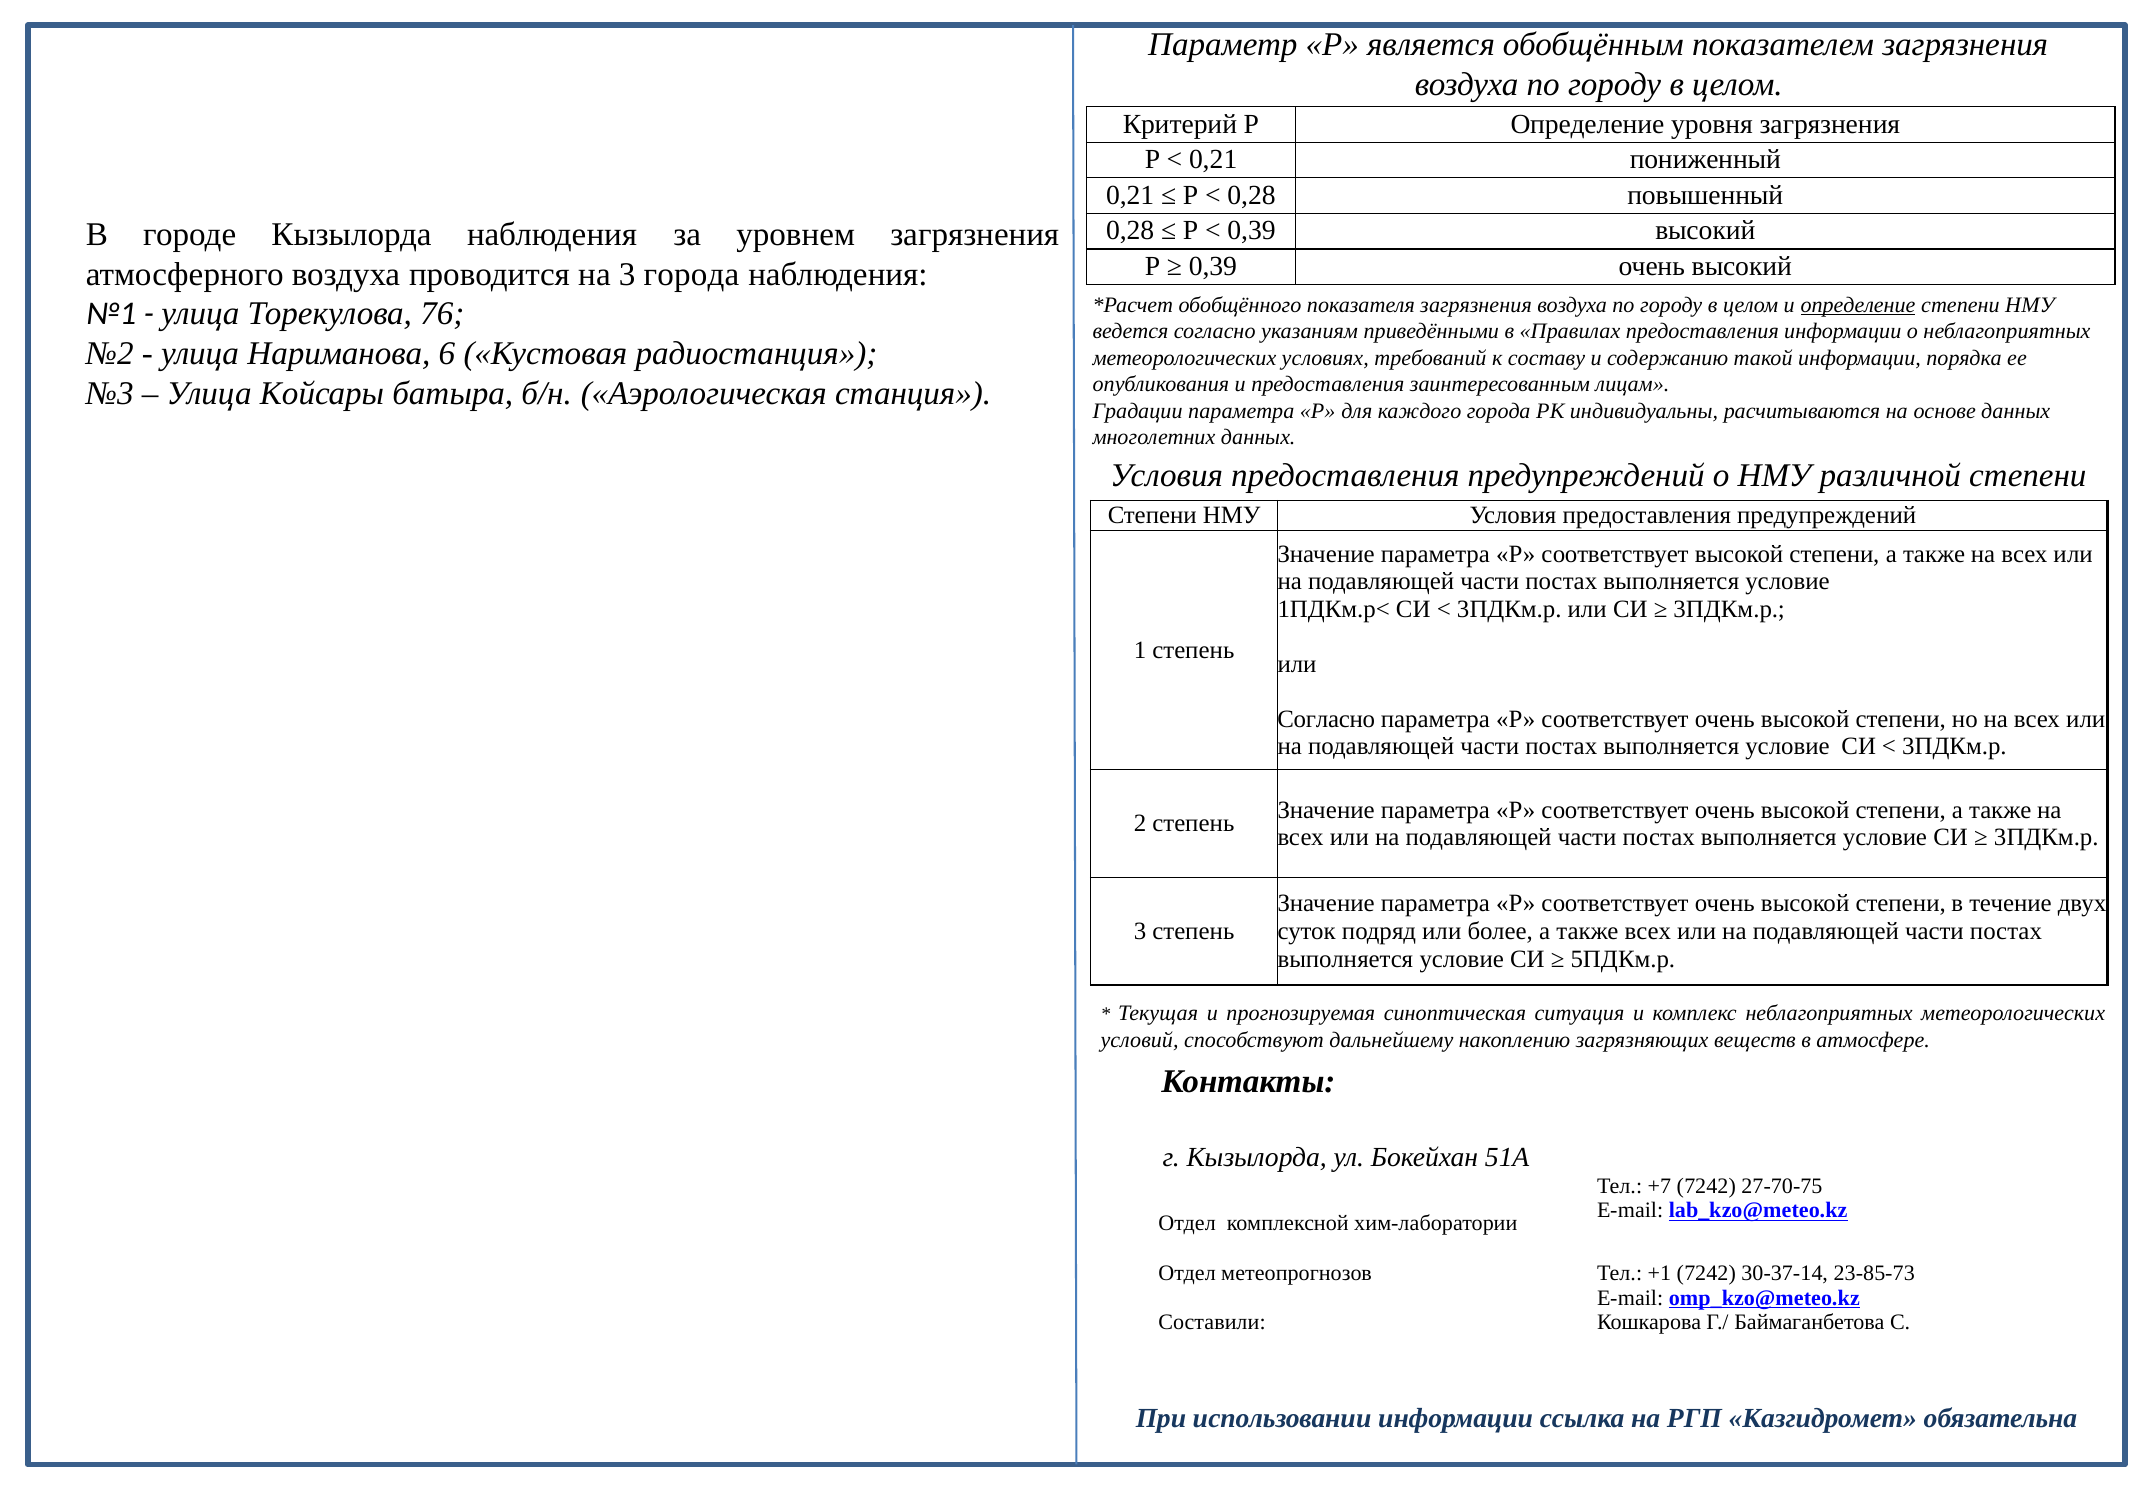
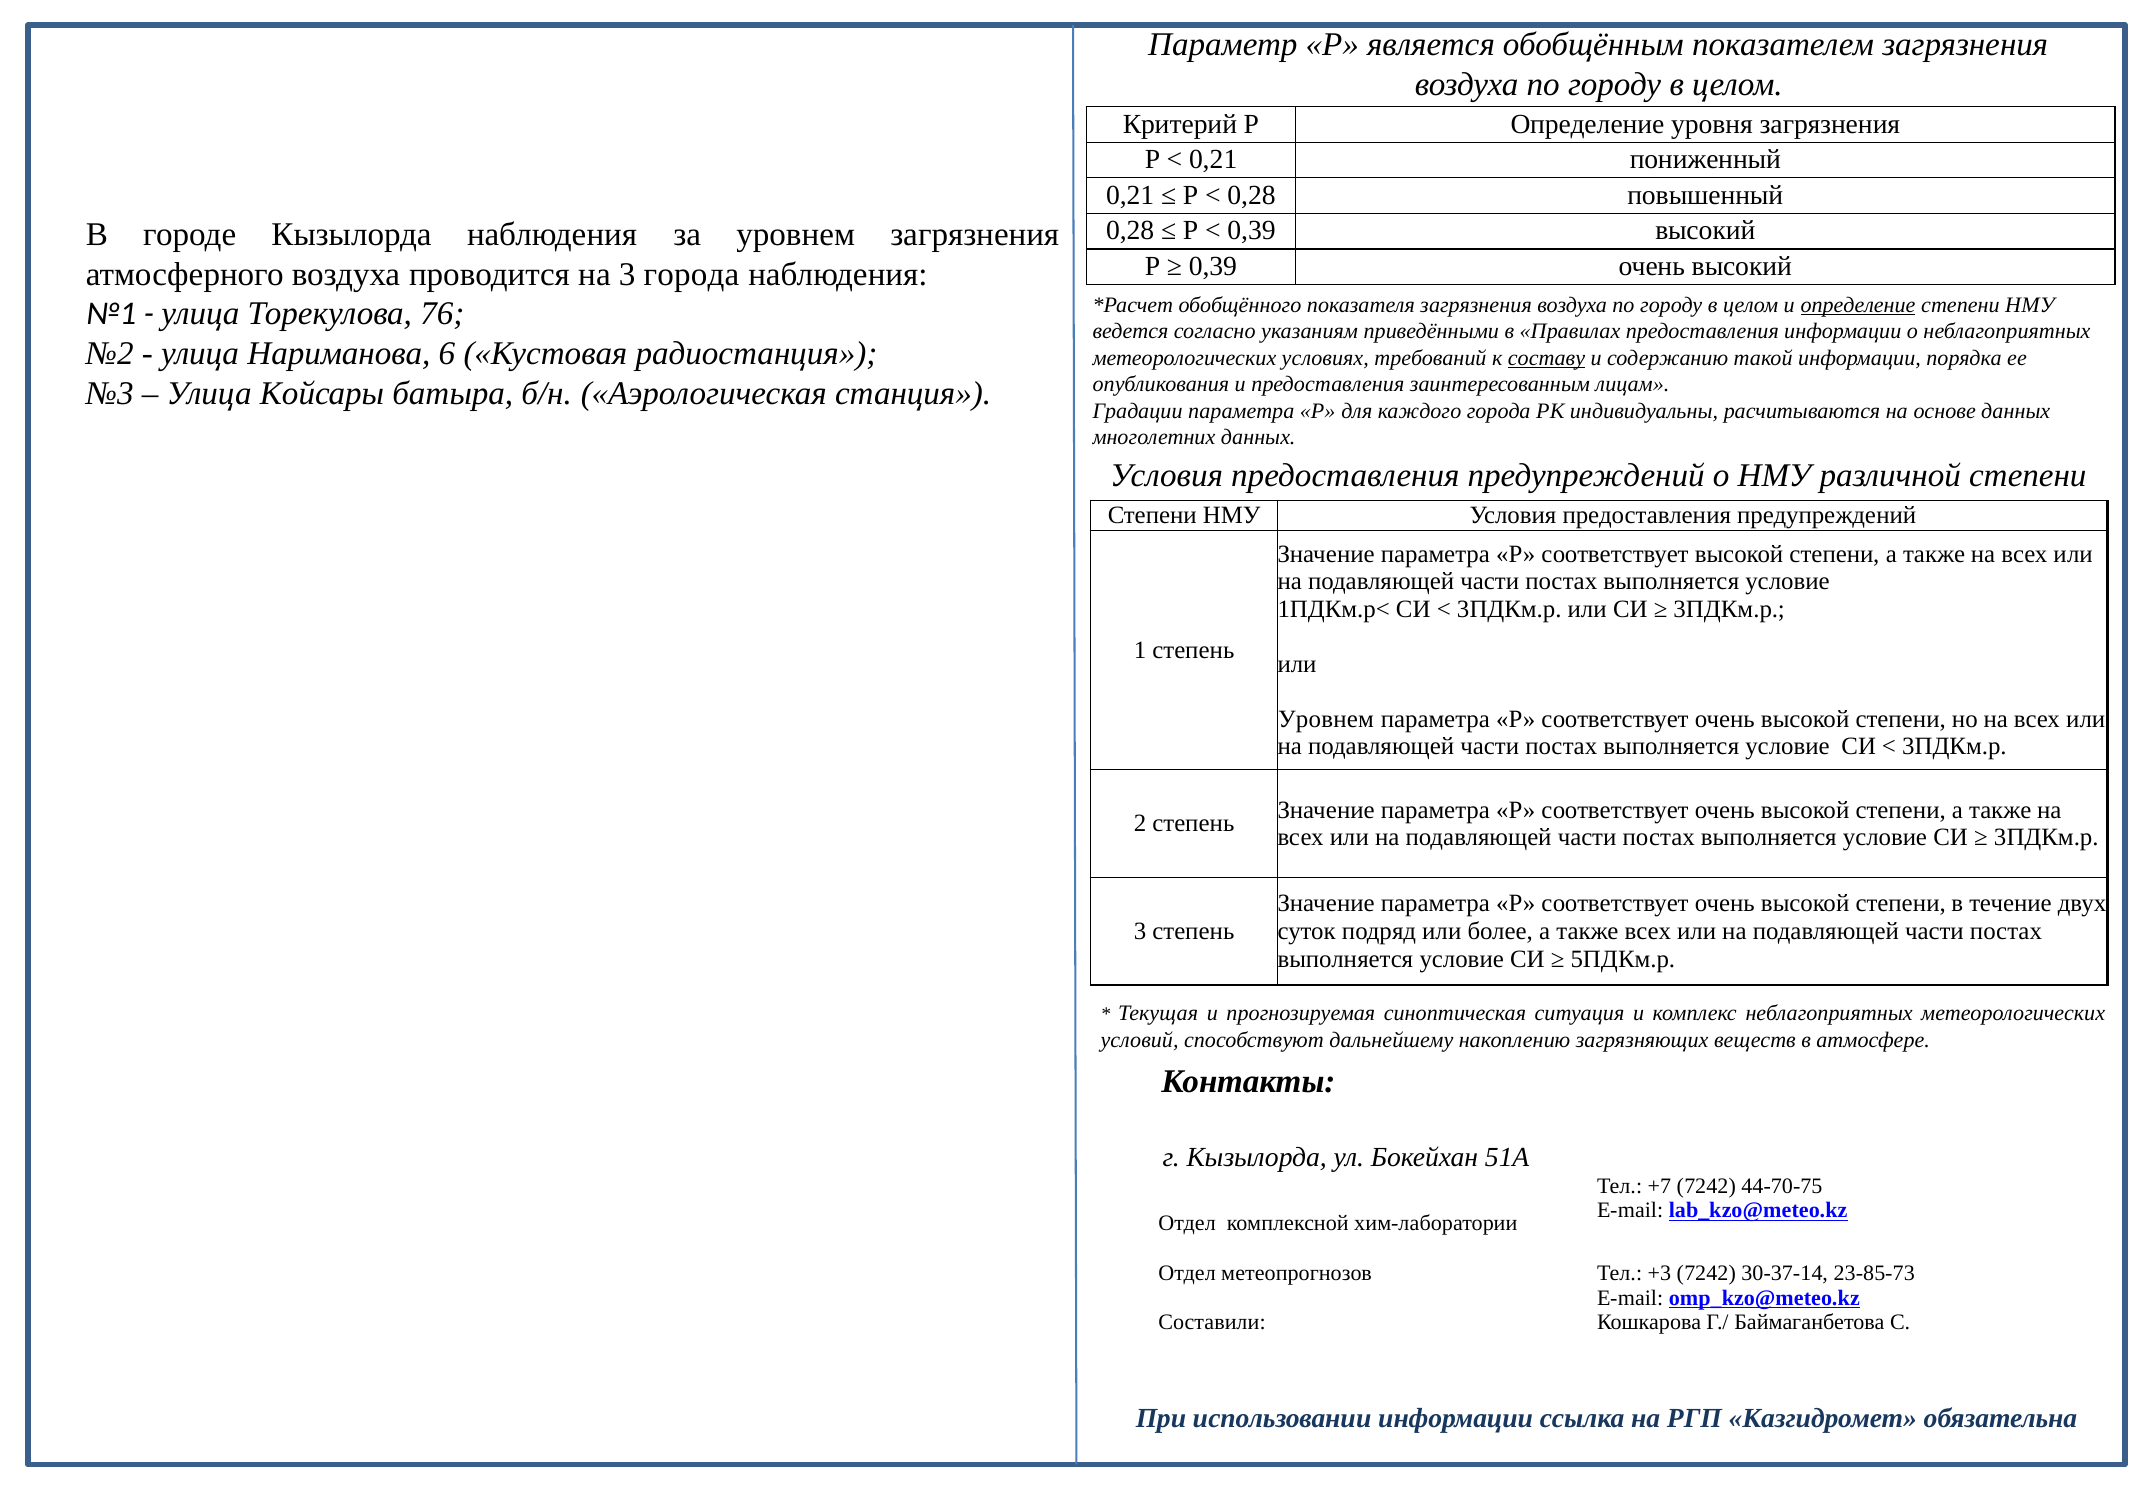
составу underline: none -> present
Согласно at (1326, 719): Согласно -> Уровнем
27-70-75: 27-70-75 -> 44-70-75
+1: +1 -> +3
